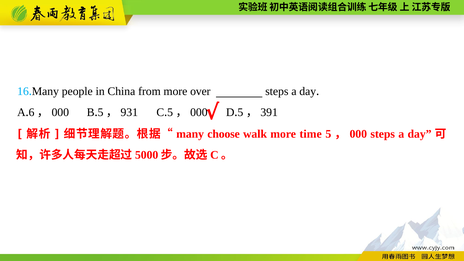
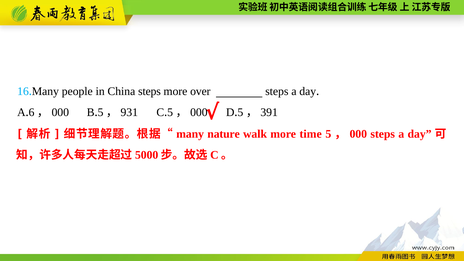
China from: from -> steps
choose: choose -> nature
